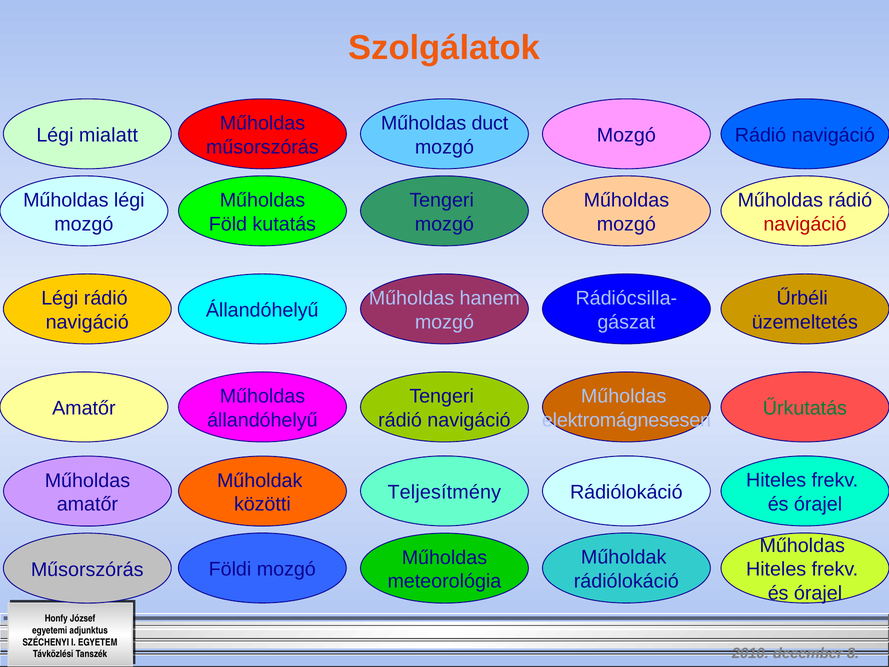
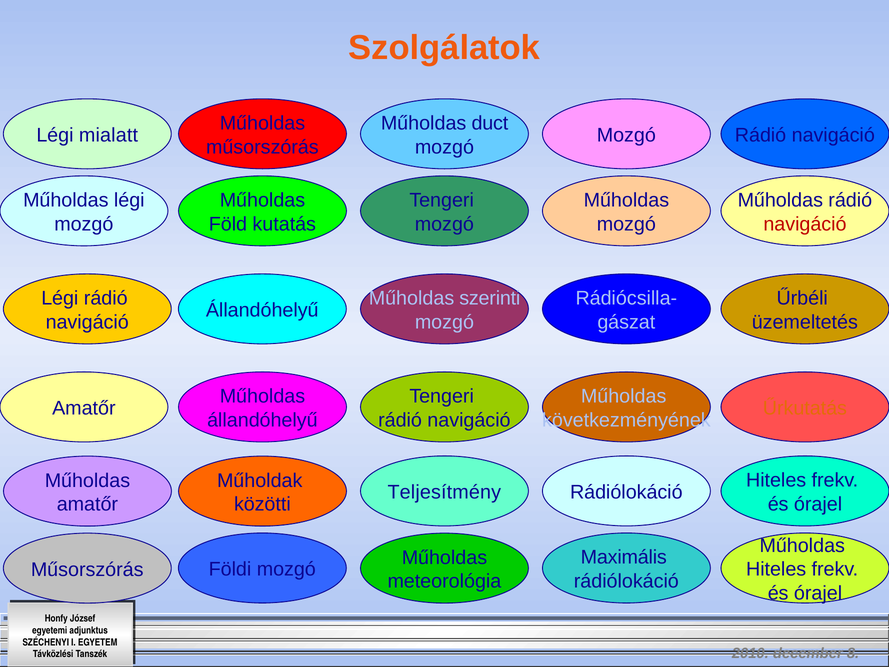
hanem: hanem -> szerinti
Űrkutatás colour: green -> orange
elektromágnesesen: elektromágnesesen -> következményének
Műholdak at (624, 557): Műholdak -> Maximális
